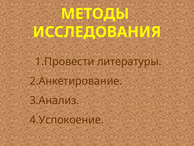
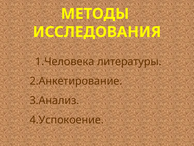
1.Провести: 1.Провести -> 1.Человека
